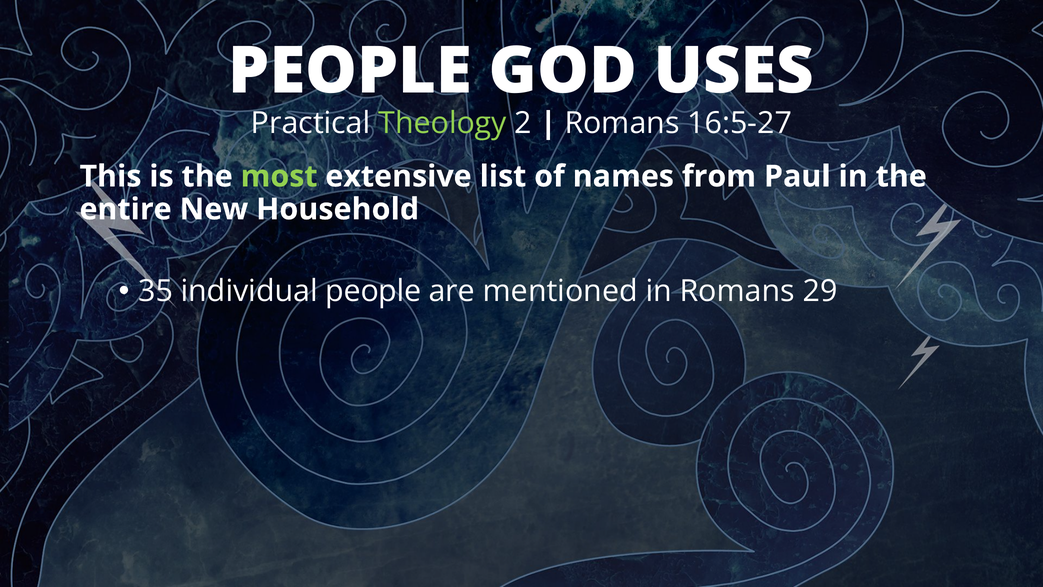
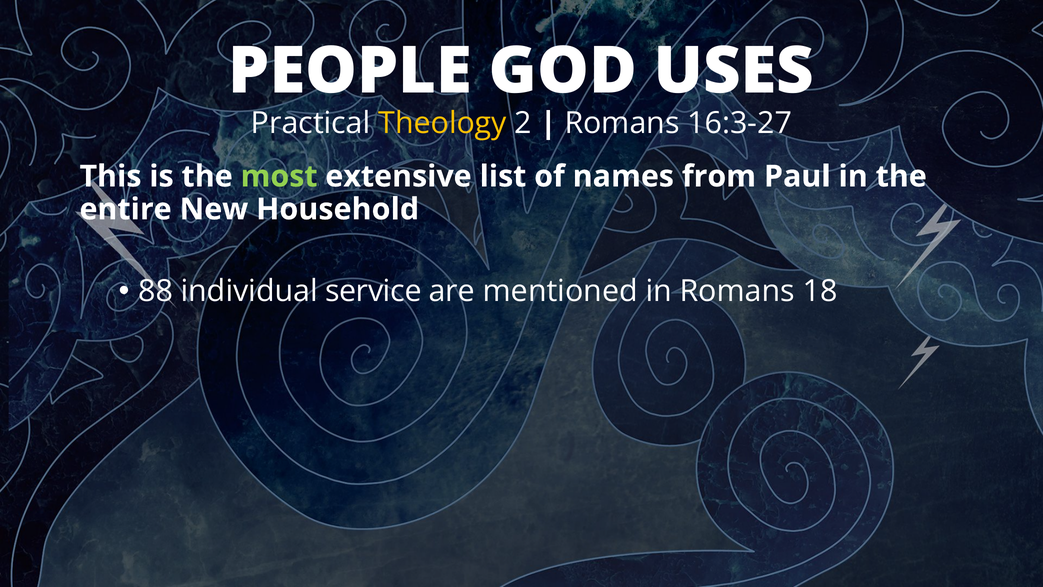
Theology colour: light green -> yellow
16:5-27: 16:5-27 -> 16:3-27
35: 35 -> 88
individual people: people -> service
29: 29 -> 18
